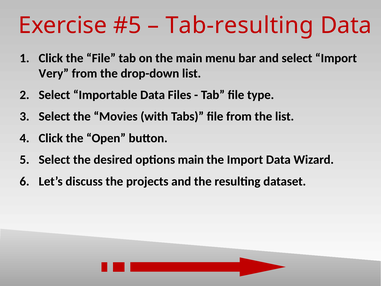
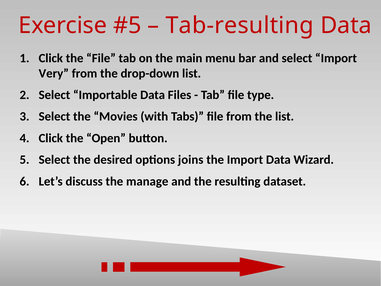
options main: main -> joins
projects: projects -> manage
